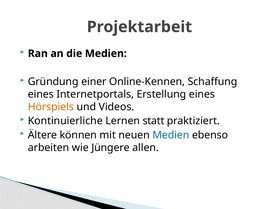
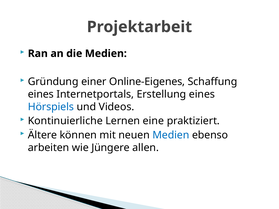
Online-Kennen: Online-Kennen -> Online-Eigenes
Hörspiels colour: orange -> blue
statt: statt -> eine
